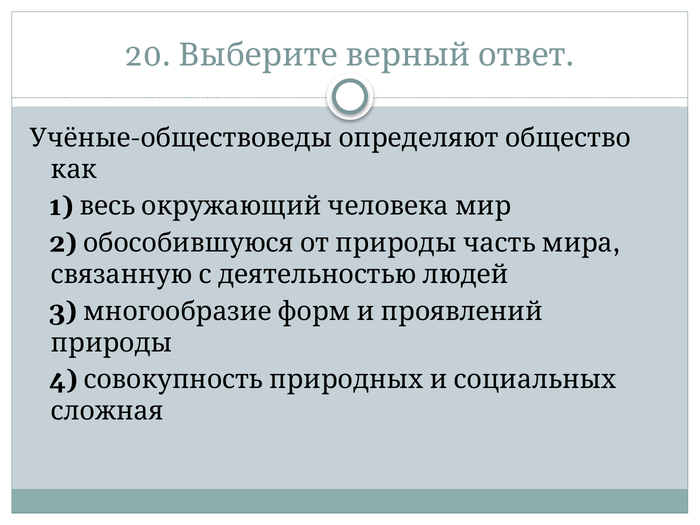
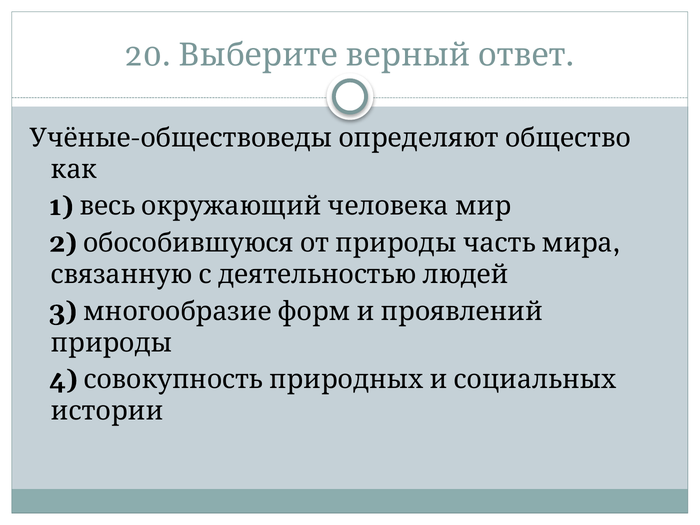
сложная: сложная -> истории
